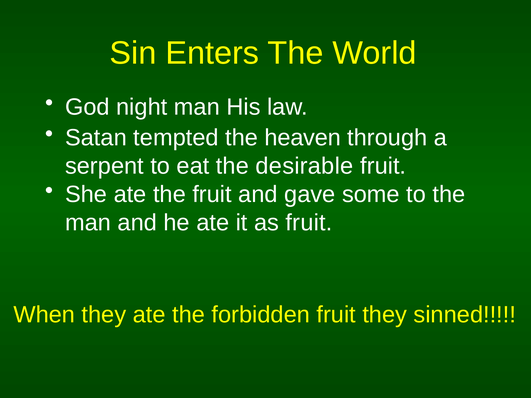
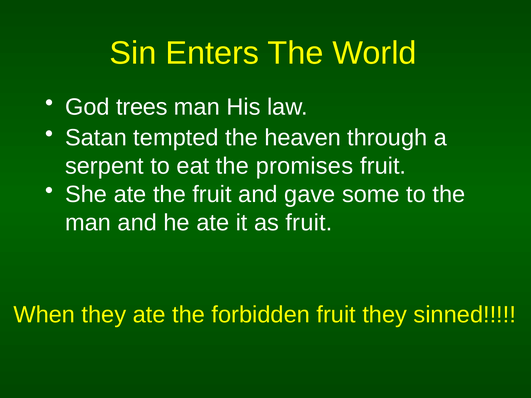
night: night -> trees
desirable: desirable -> promises
